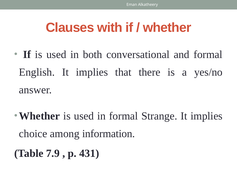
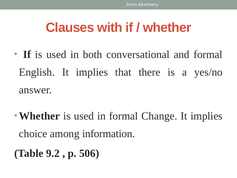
Strange: Strange -> Change
7.9: 7.9 -> 9.2
431: 431 -> 506
